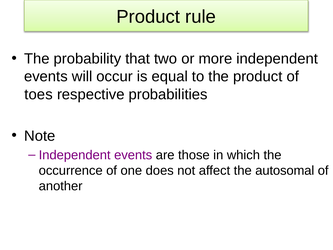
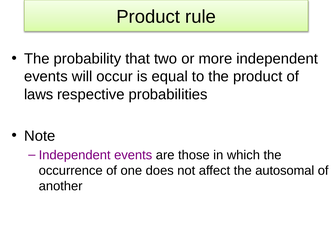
toes: toes -> laws
